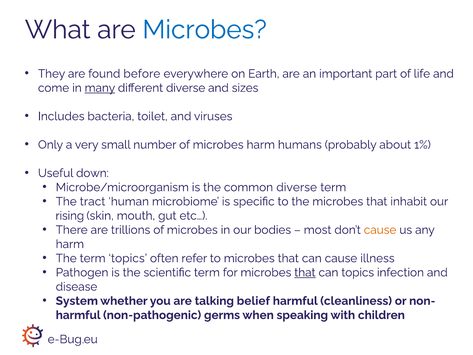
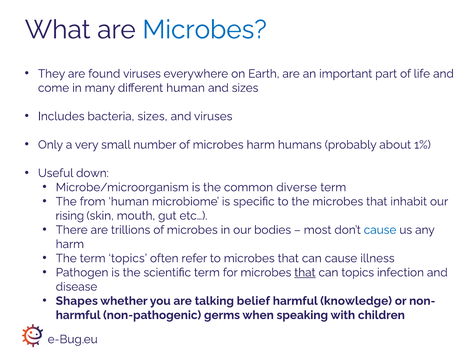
found before: before -> viruses
many underline: present -> none
different diverse: diverse -> human
bacteria toilet: toilet -> sizes
tract: tract -> from
cause at (380, 230) colour: orange -> blue
System: System -> Shapes
cleanliness: cleanliness -> knowledge
